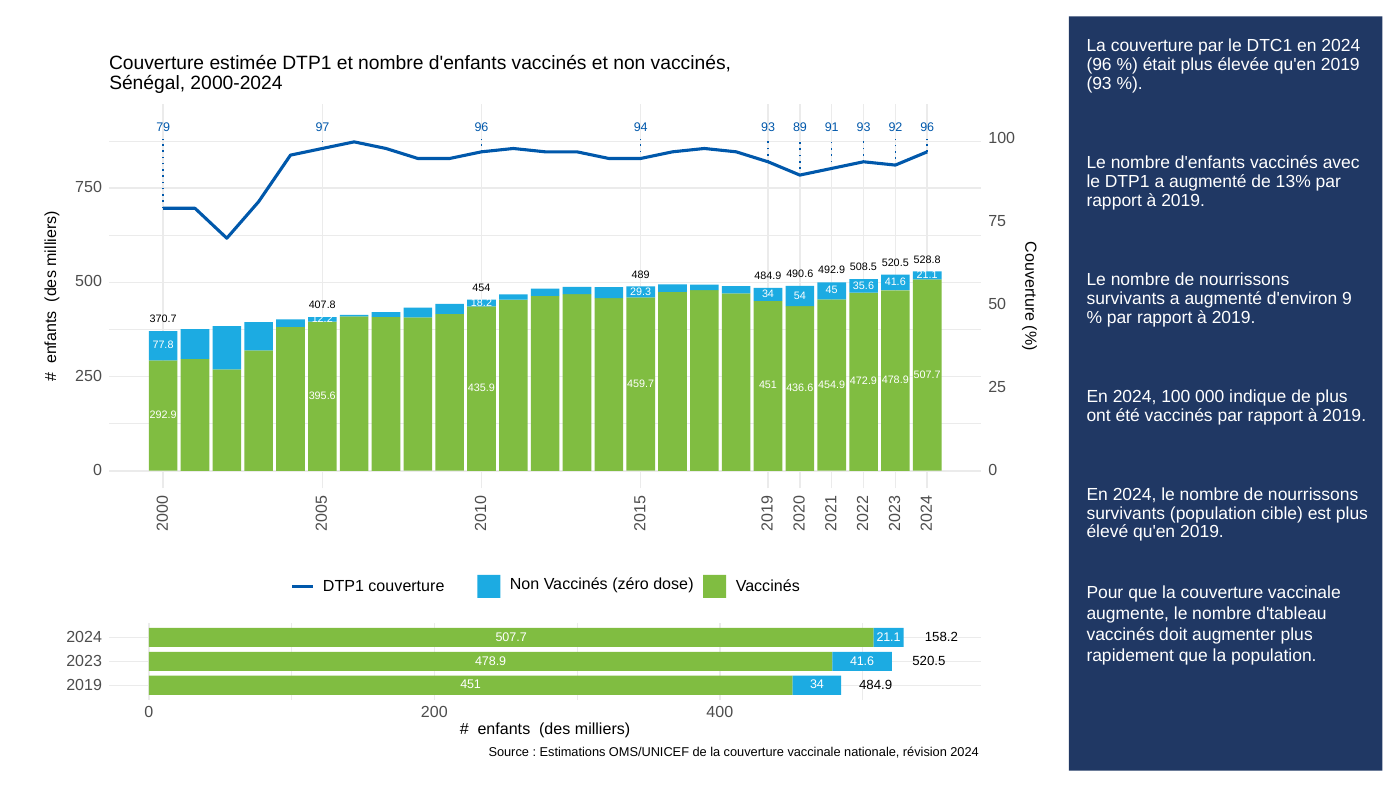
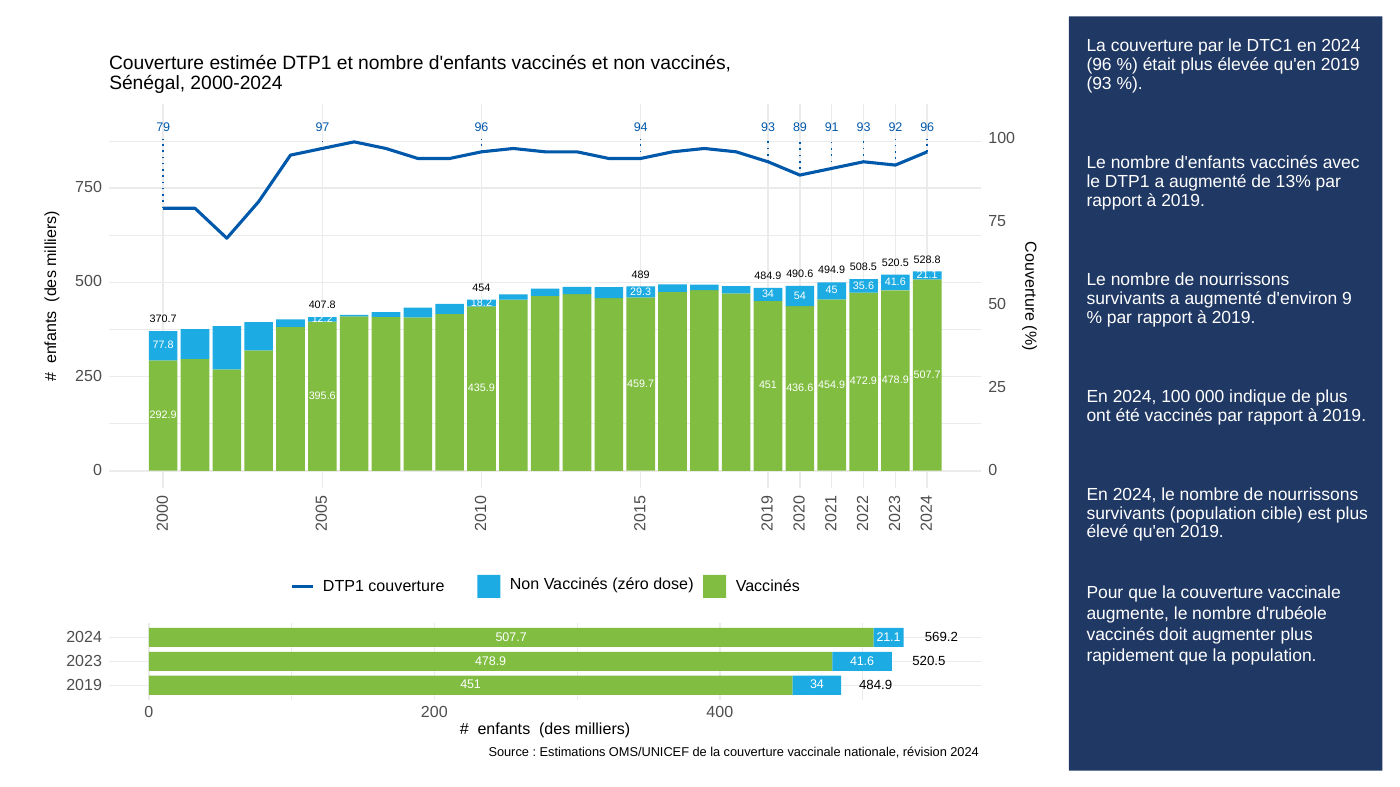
492.9: 492.9 -> 494.9
d'tableau: d'tableau -> d'rubéole
158.2: 158.2 -> 569.2
